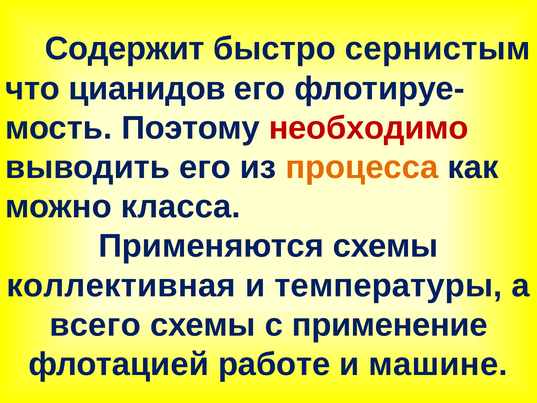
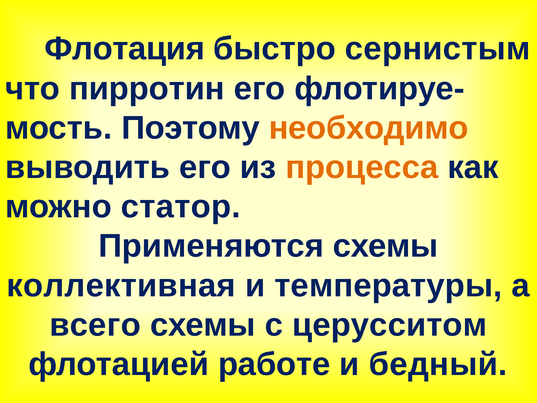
Содержит: Содержит -> Флотация
цианидов: цианидов -> пирротин
необходимо colour: red -> orange
класса: класса -> статор
применение: применение -> церусситом
машине: машине -> бедный
